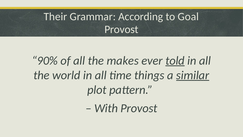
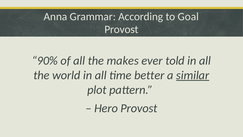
Their: Their -> Anna
told underline: present -> none
things: things -> better
With: With -> Hero
